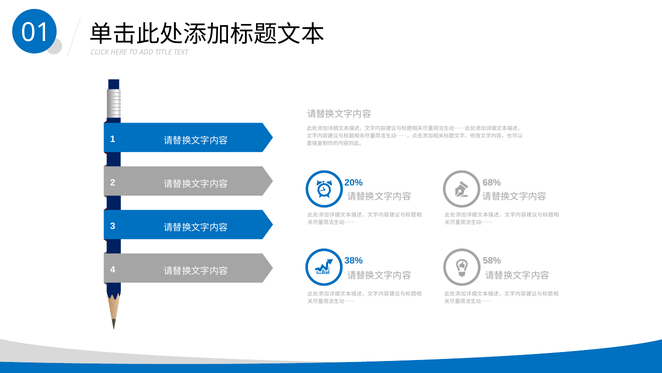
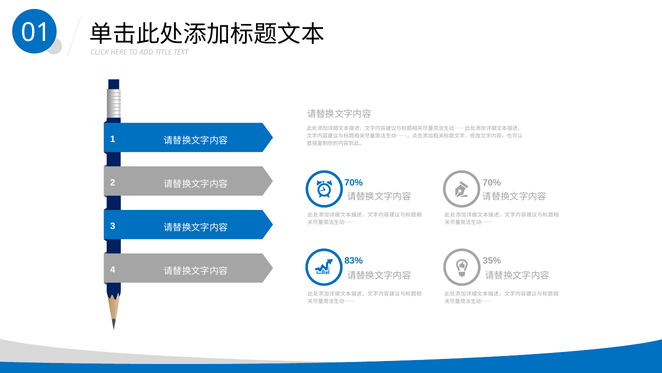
20% at (354, 183): 20% -> 70%
68% at (492, 183): 68% -> 70%
38%: 38% -> 83%
58%: 58% -> 35%
